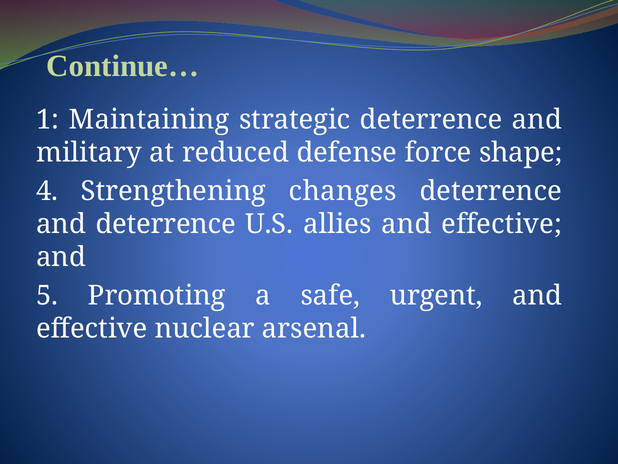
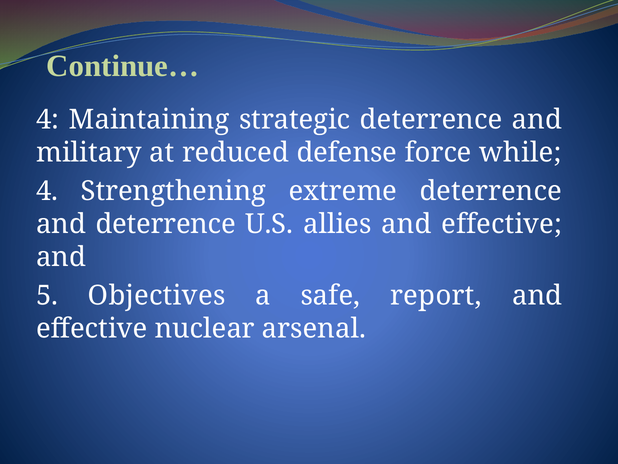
1 at (48, 119): 1 -> 4
shape: shape -> while
changes: changes -> extreme
Promoting: Promoting -> Objectives
urgent: urgent -> report
